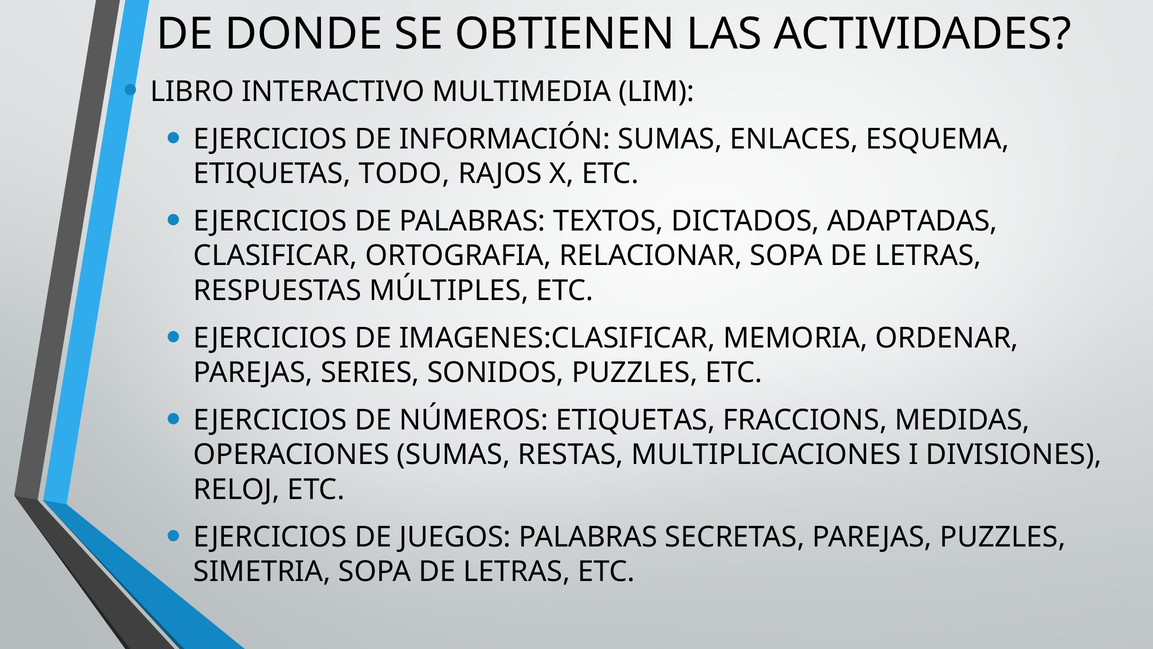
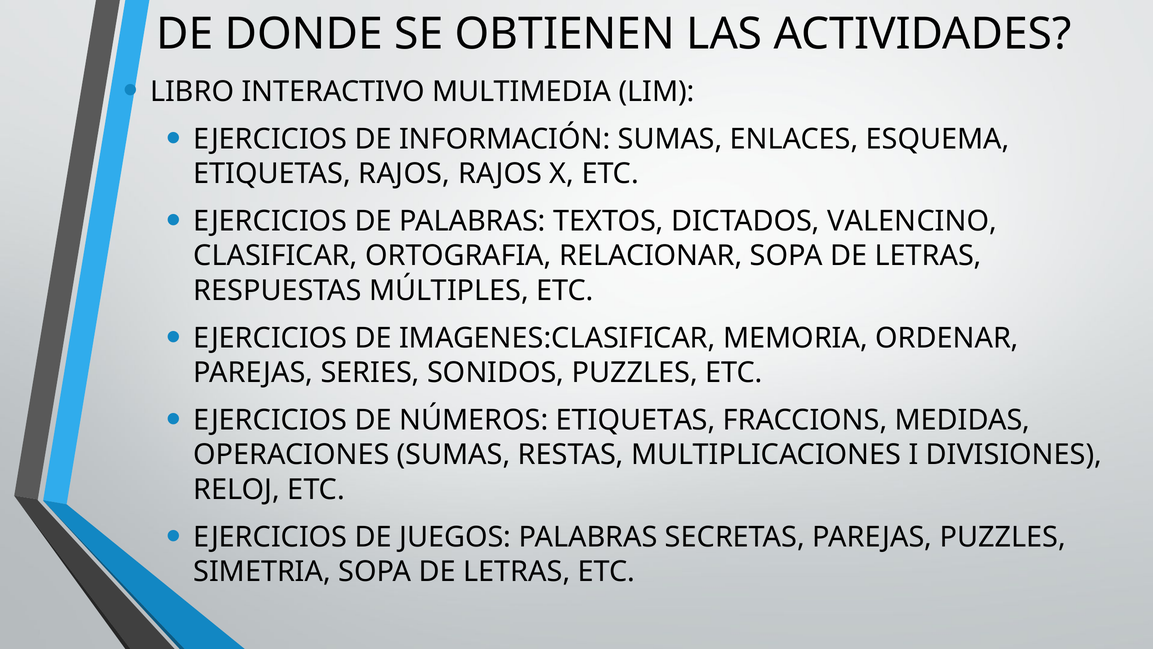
ETIQUETAS TODO: TODO -> RAJOS
ADAPTADAS: ADAPTADAS -> VALENCINO
